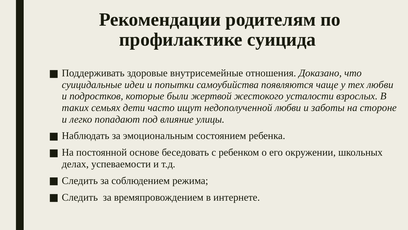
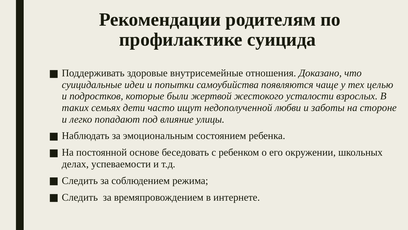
тех любви: любви -> целью
